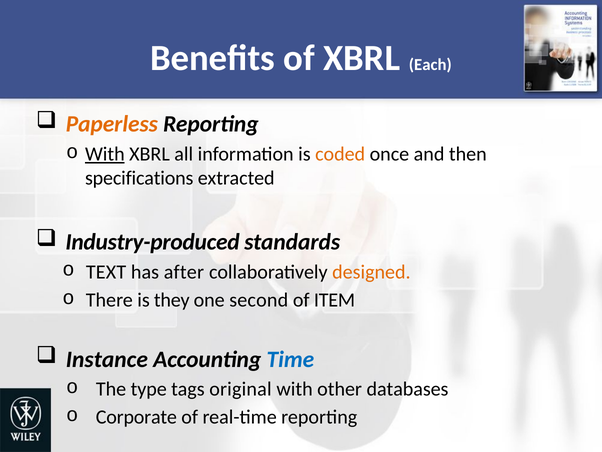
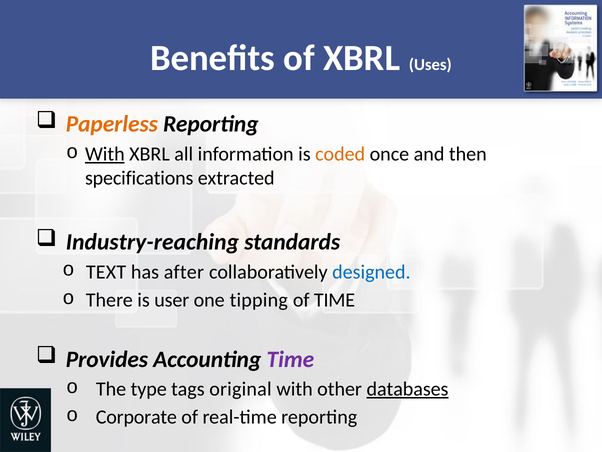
Each: Each -> Uses
Industry-produced: Industry-produced -> Industry-reaching
designed colour: orange -> blue
they: they -> user
second: second -> tipping
of ITEM: ITEM -> TIME
Instance: Instance -> Provides
Time at (290, 359) colour: blue -> purple
databases underline: none -> present
